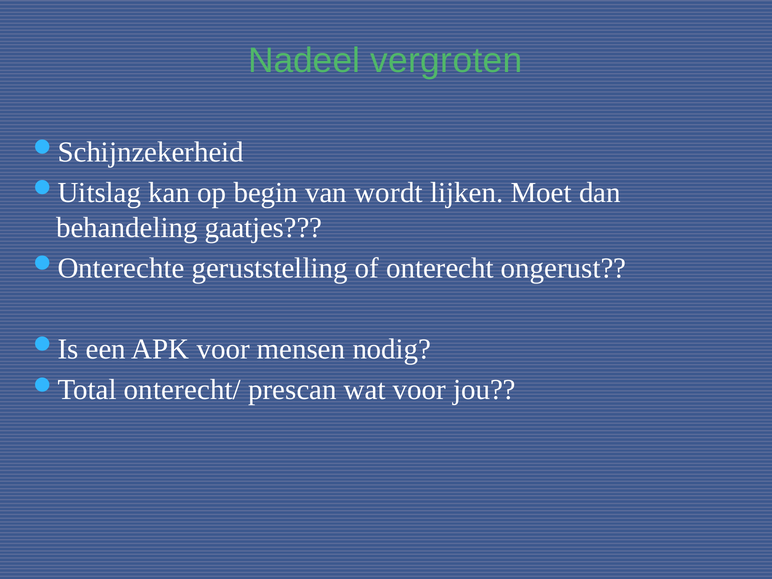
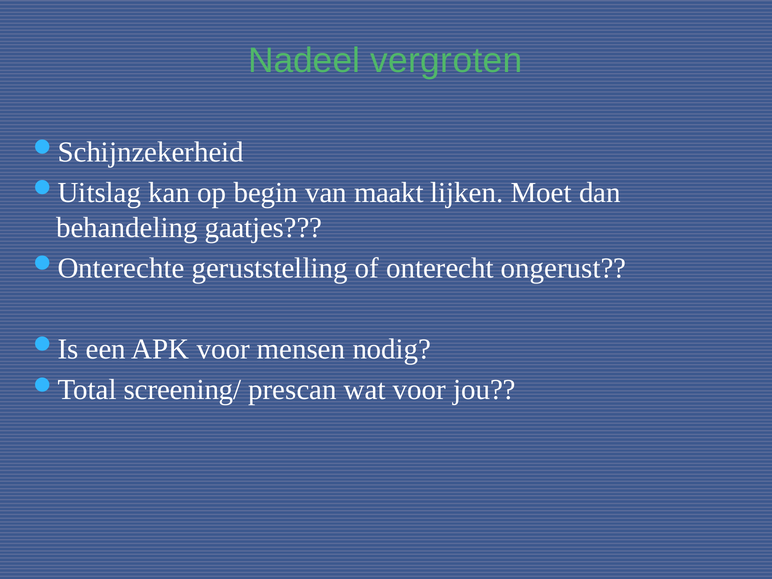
wordt: wordt -> maakt
onterecht/: onterecht/ -> screening/
